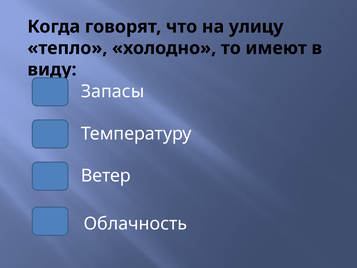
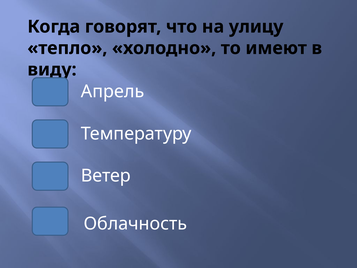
Запасы: Запасы -> Апрель
